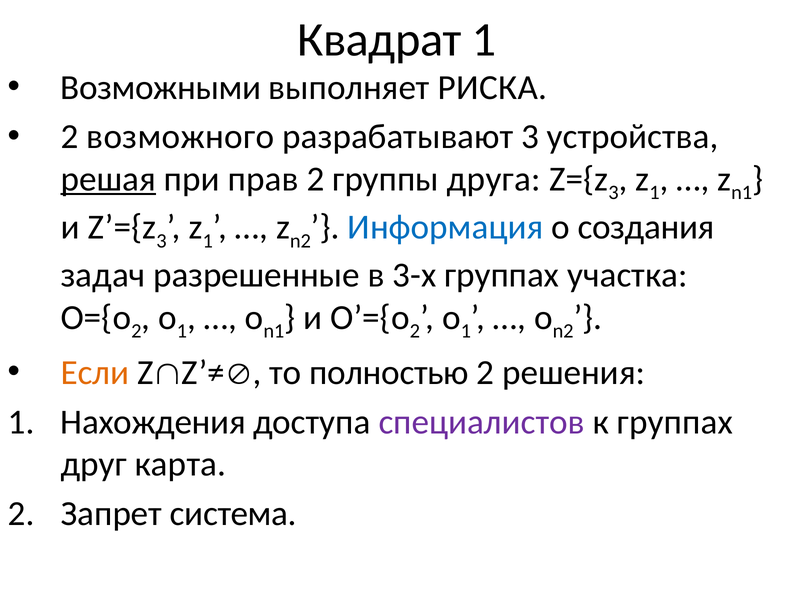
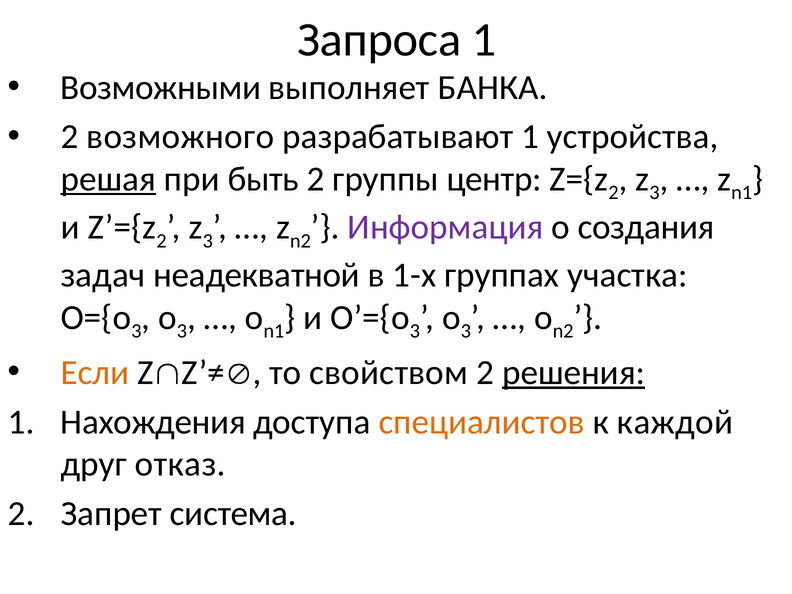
Квадрат: Квадрат -> Запроса
РИСКА: РИСКА -> БАНКА
разрабатывают 3: 3 -> 1
прав: прав -> быть
друга: друга -> центр
3 at (614, 193): 3 -> 2
1 at (654, 193): 1 -> 3
3 at (161, 241): 3 -> 2
1 at (208, 241): 1 -> 3
Информация colour: blue -> purple
разрешенные: разрешенные -> неадекватной
3-х: 3-х -> 1-х
2 at (136, 331): 2 -> 3
1 at (182, 331): 1 -> 3
2 at (415, 331): 2 -> 3
1 at (466, 331): 1 -> 3
полностью: полностью -> свойством
решения underline: none -> present
специалистов colour: purple -> orange
к группах: группах -> каждой
карта: карта -> отказ
